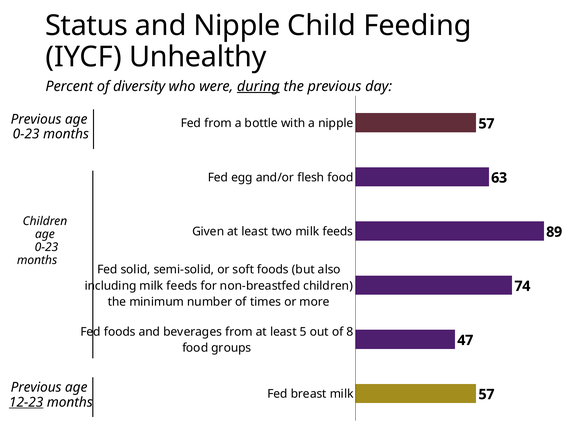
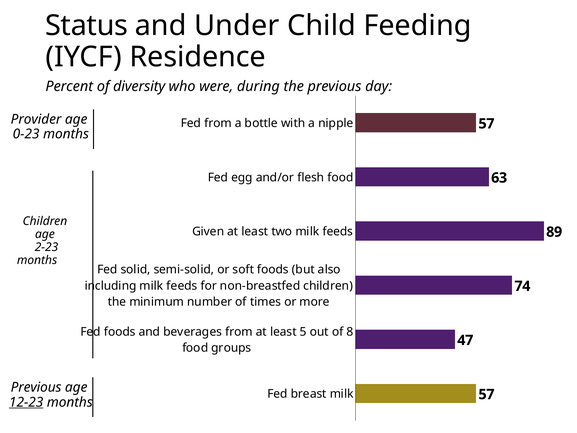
and Nipple: Nipple -> Under
Unhealthy: Unhealthy -> Residence
during underline: present -> none
Previous at (36, 119): Previous -> Provider
0-23 at (47, 247): 0-23 -> 2-23
